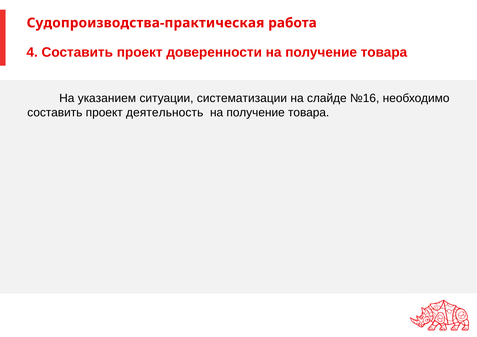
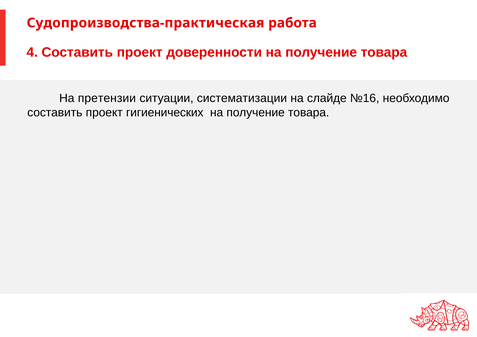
указанием: указанием -> претензии
деятельность: деятельность -> гигиенических
